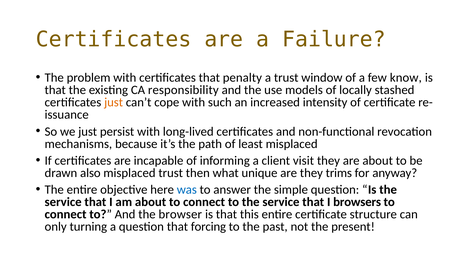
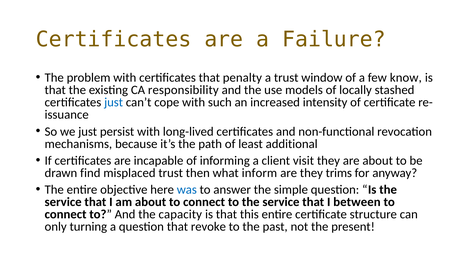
just at (114, 103) colour: orange -> blue
least misplaced: misplaced -> additional
also: also -> find
unique: unique -> inform
browsers: browsers -> between
browser: browser -> capacity
forcing: forcing -> revoke
